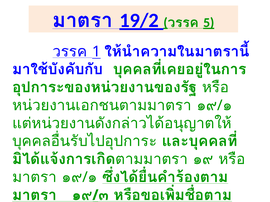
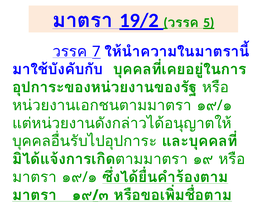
1: 1 -> 7
